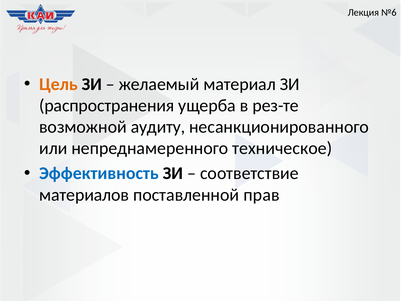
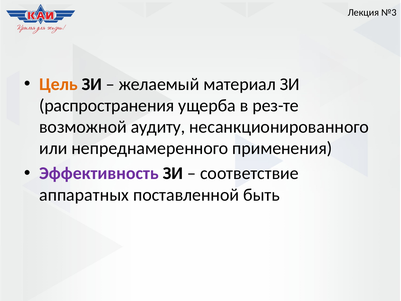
№6: №6 -> №3
техническое: техническое -> применения
Эффективность colour: blue -> purple
материалов: материалов -> аппаратных
прав: прав -> быть
